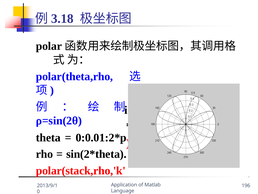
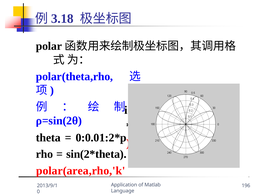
polar(stack,rho,'k: polar(stack,rho,'k -> polar(area,rho,'k
